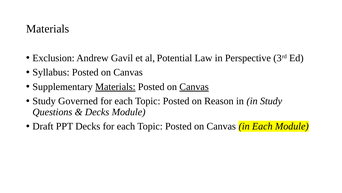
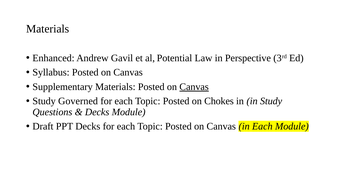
Exclusion: Exclusion -> Enhanced
Materials at (115, 87) underline: present -> none
Reason: Reason -> Chokes
